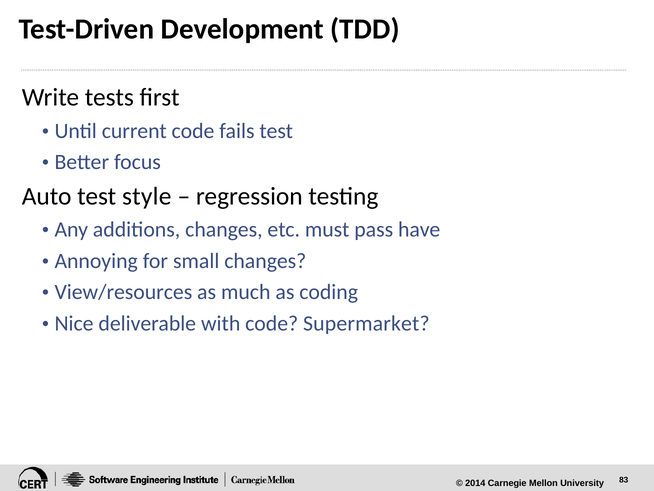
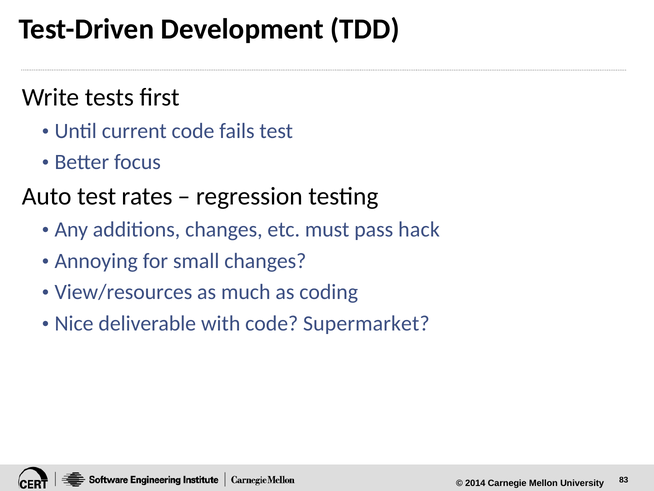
style: style -> rates
have: have -> hack
